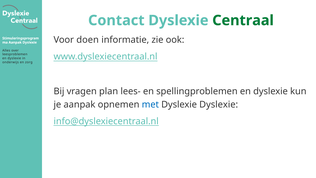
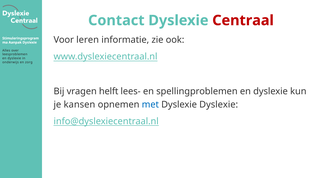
Centraal colour: green -> red
doen: doen -> leren
plan: plan -> helft
je aanpak: aanpak -> kansen
